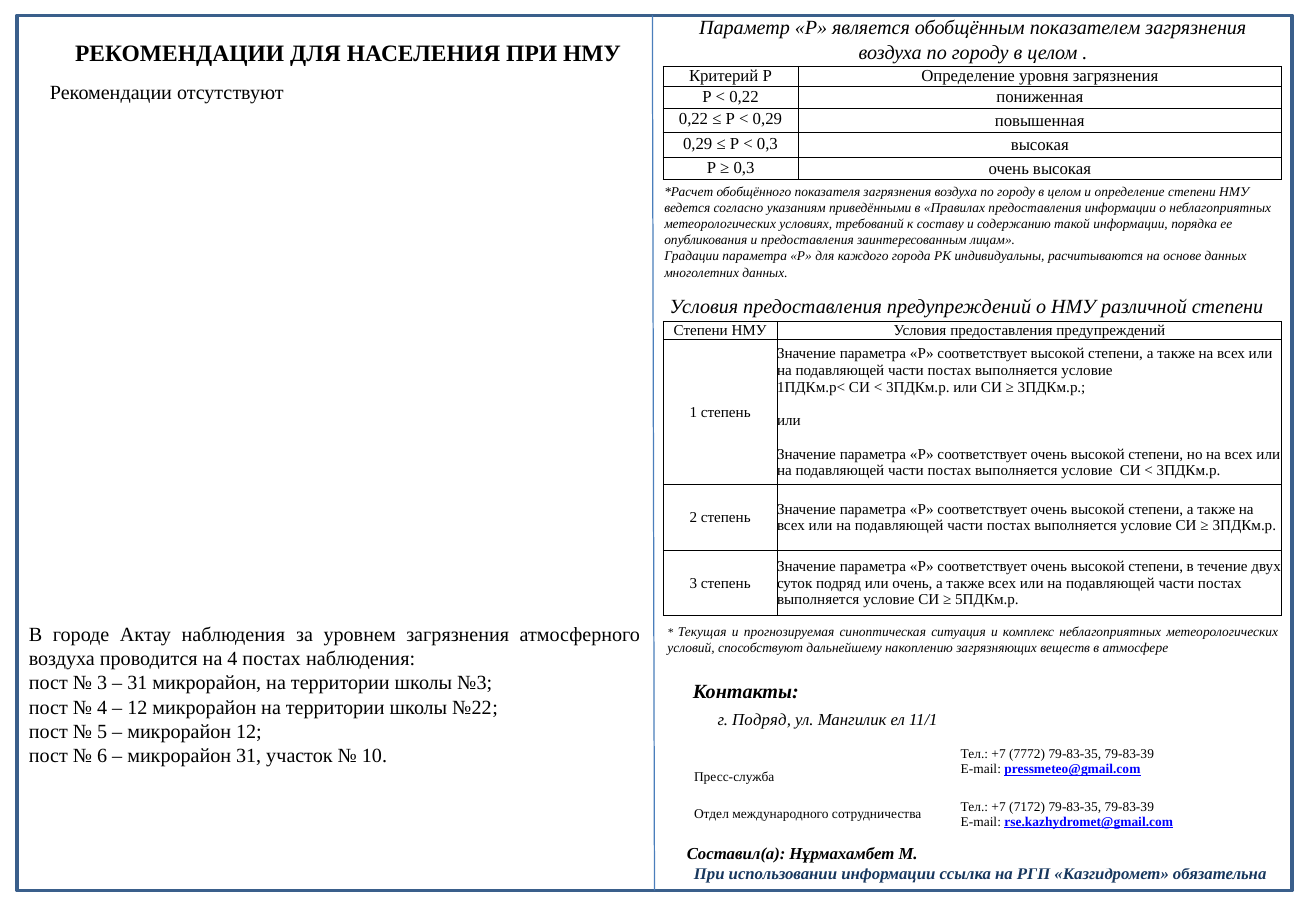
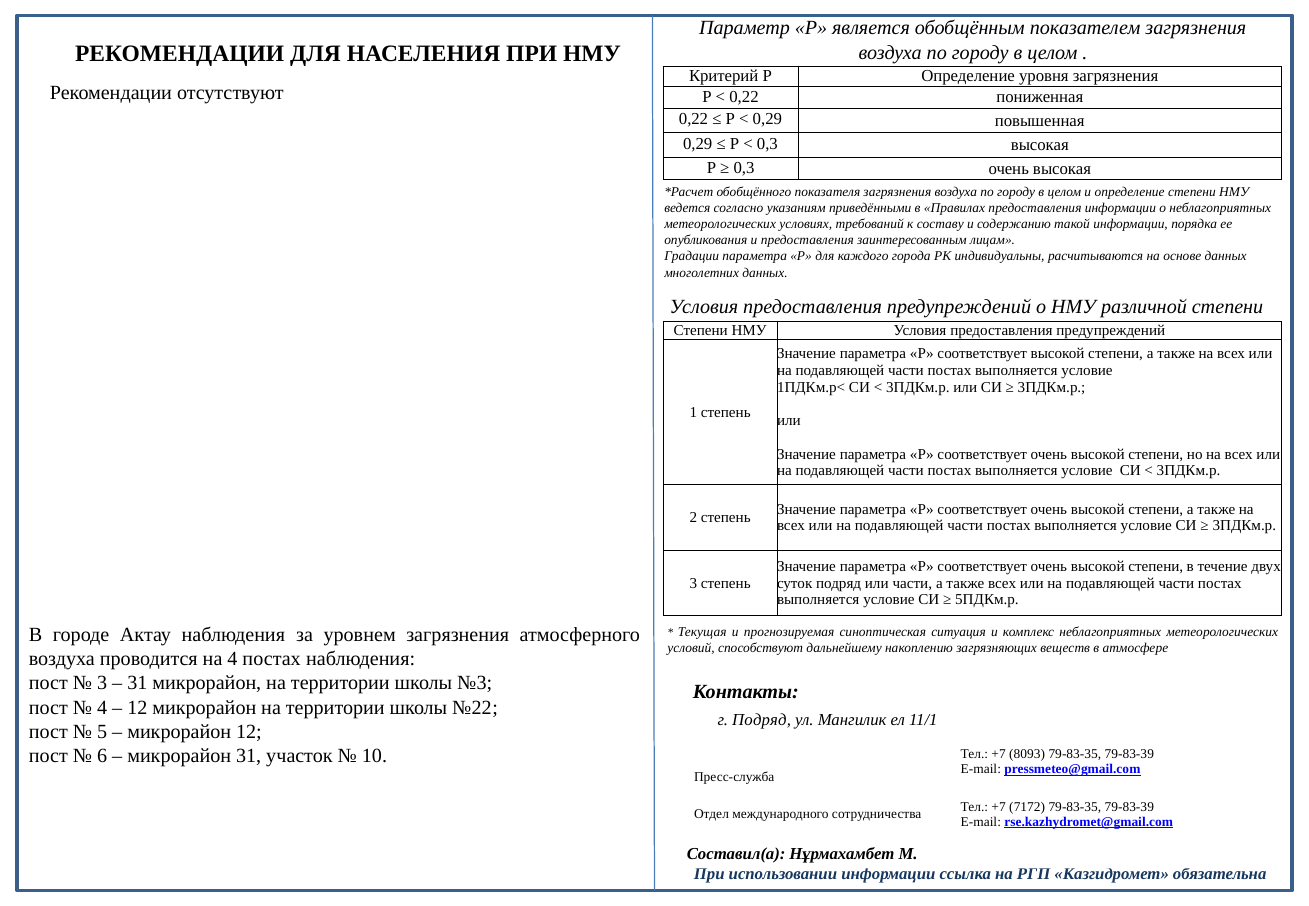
или очень: очень -> части
7772: 7772 -> 8093
